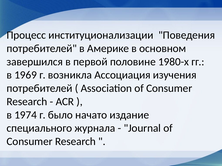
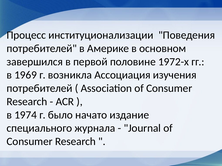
1980-х: 1980-х -> 1972-х
